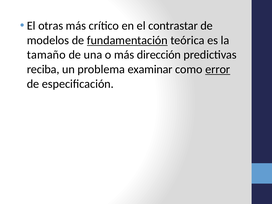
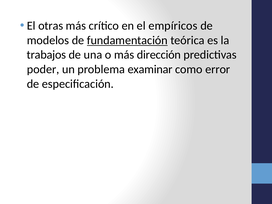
contrastar: contrastar -> empíricos
tamaño: tamaño -> trabajos
reciba: reciba -> poder
error underline: present -> none
